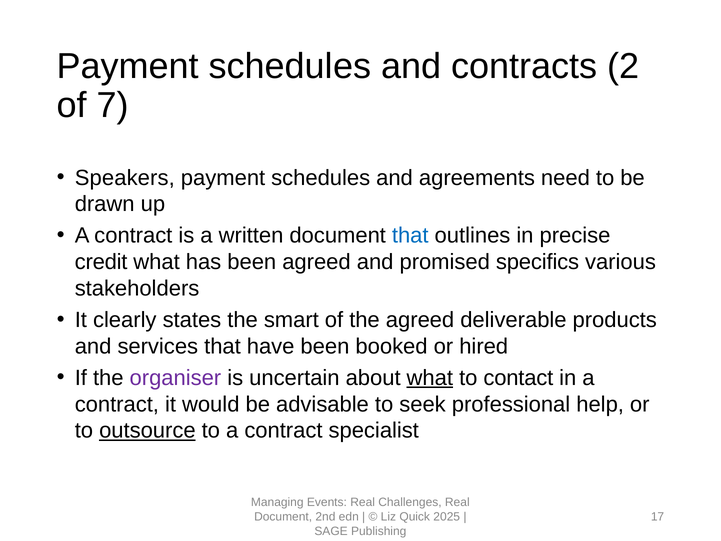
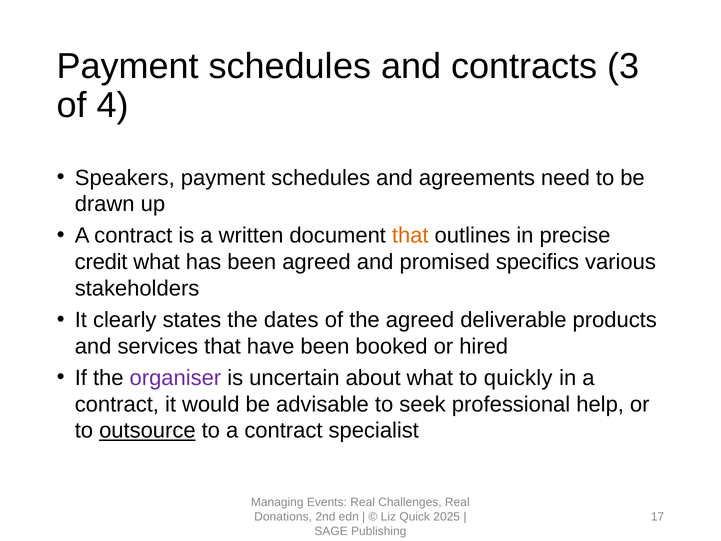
2: 2 -> 3
7: 7 -> 4
that at (410, 236) colour: blue -> orange
smart: smart -> dates
what at (430, 378) underline: present -> none
contact: contact -> quickly
Document at (283, 516): Document -> Donations
